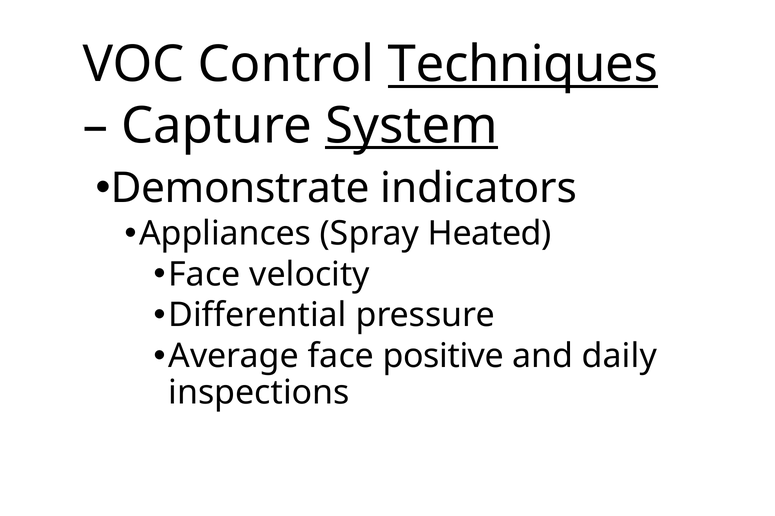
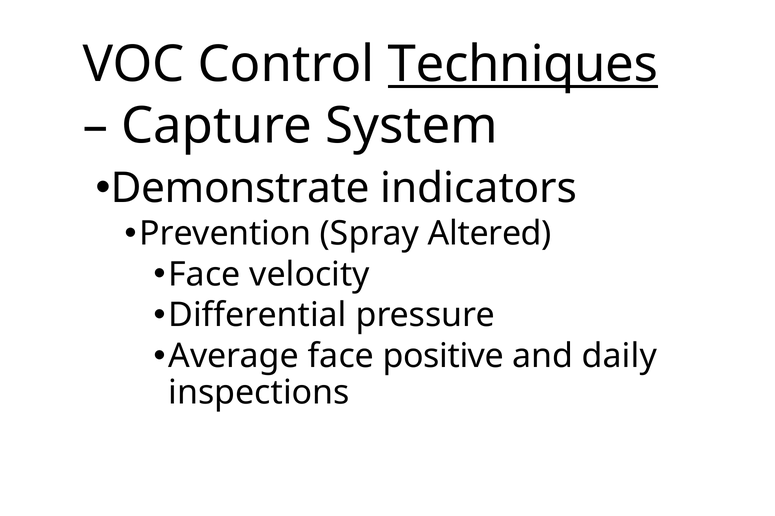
System underline: present -> none
Appliances: Appliances -> Prevention
Heated: Heated -> Altered
